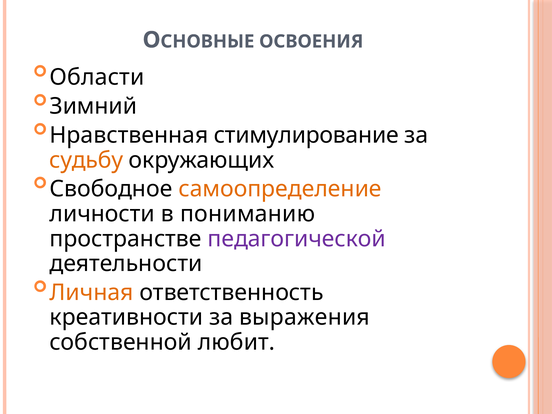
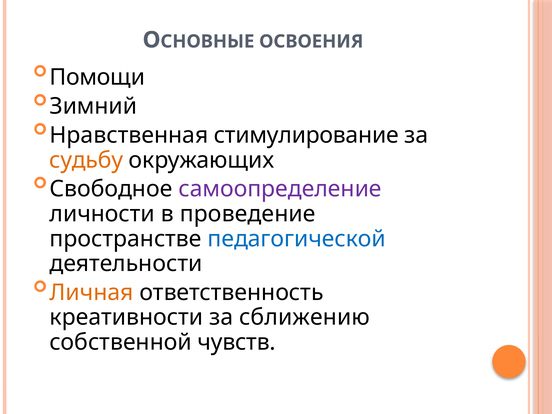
Области: Области -> Помощи
самоопределение colour: orange -> purple
пониманию: пониманию -> проведение
педагогической colour: purple -> blue
выражения: выражения -> сближению
любит: любит -> чувств
